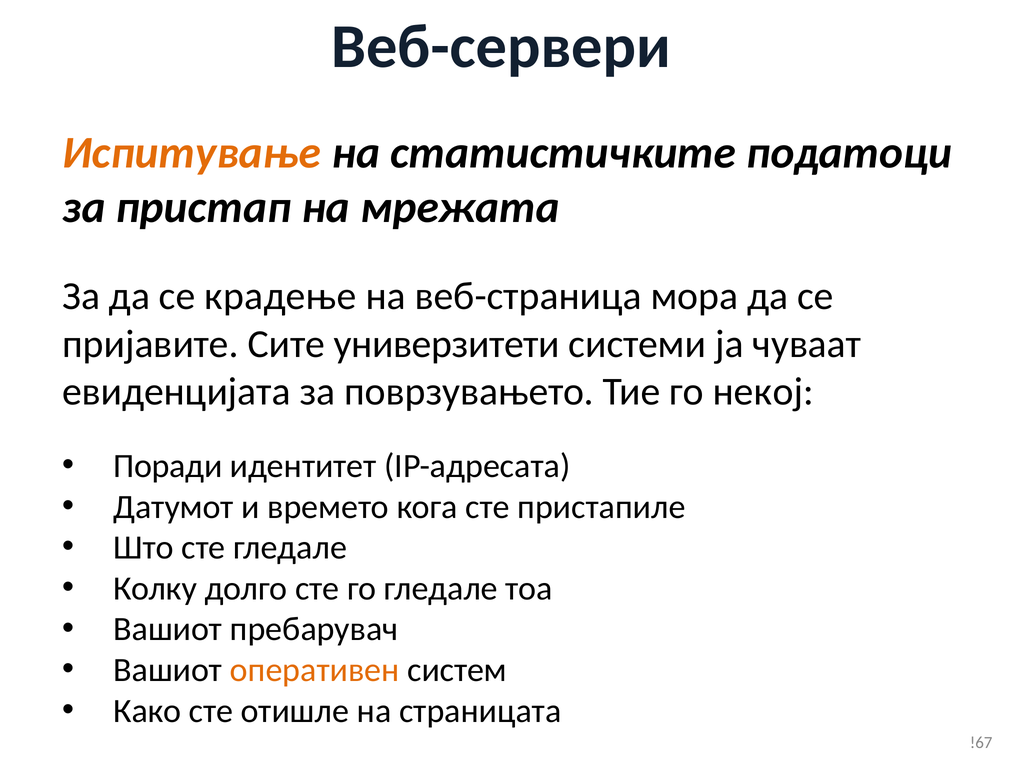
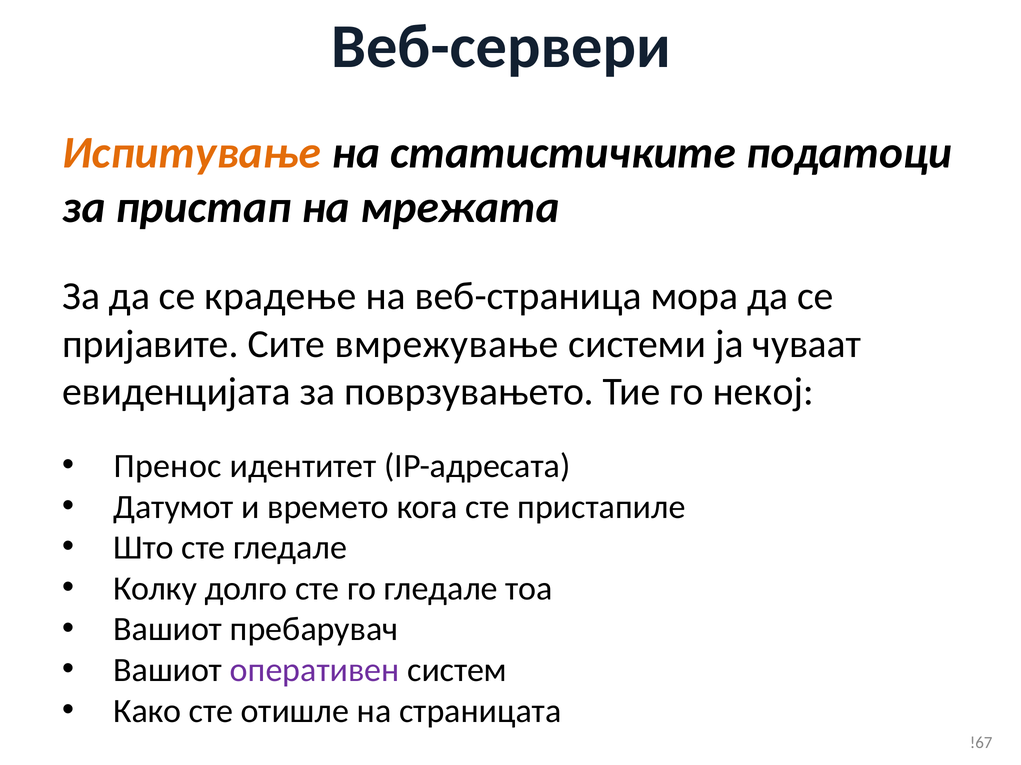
универзитети: универзитети -> вмрежување
Поради: Поради -> Пренос
оперативен colour: orange -> purple
